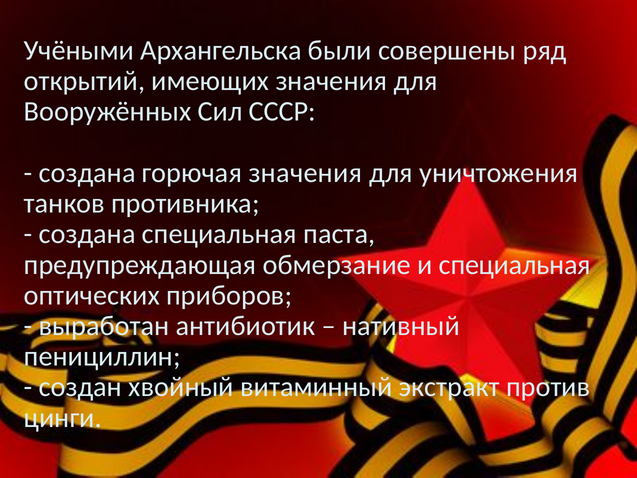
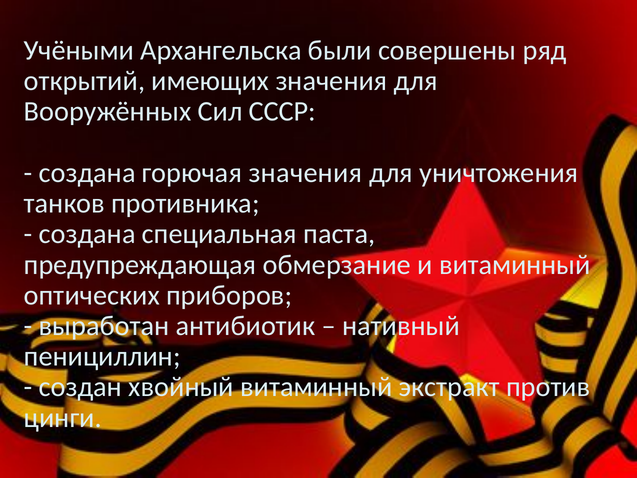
и специальная: специальная -> витаминный
